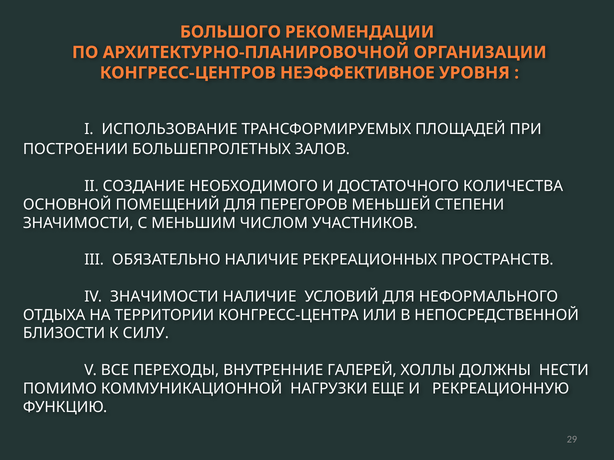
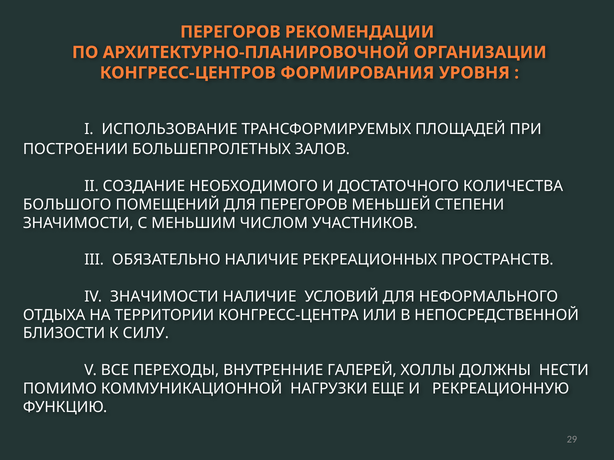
БОЛЬШОГО at (230, 32): БОЛЬШОГО -> ПЕРЕГОРОВ
НЕЭФФЕКТИВНОЕ: НЕЭФФЕКТИВНОЕ -> ФОРМИРОВАНИЯ
ОСНОВНОЙ: ОСНОВНОЙ -> БОЛЬШОГО
